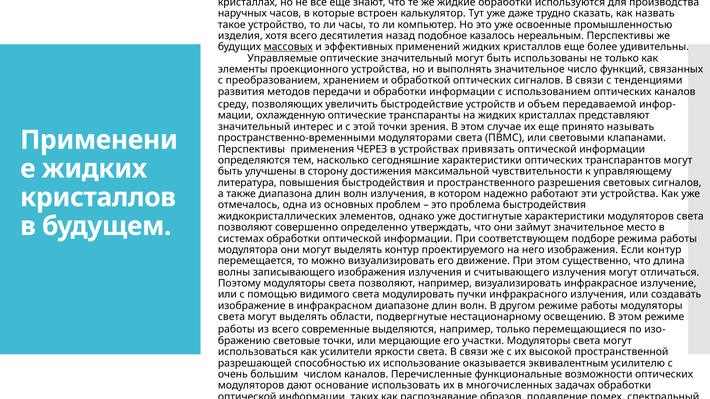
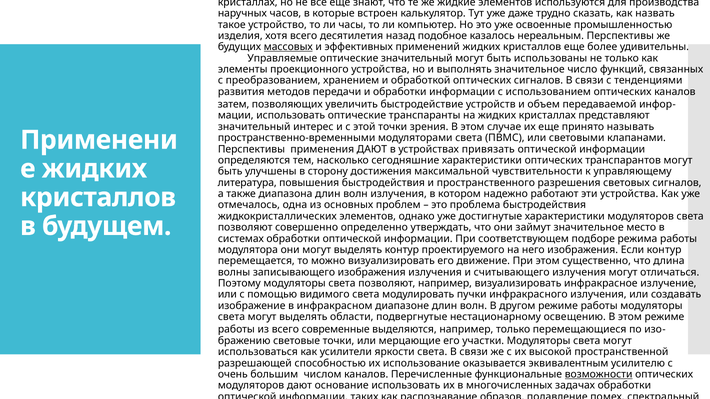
жидкие обработки: обработки -> элементов
среду: среду -> затем
охлажденную at (291, 116): охлажденную -> использовать
применения ЧЕРЕЗ: ЧЕРЕЗ -> ДАЮТ
возможности underline: none -> present
